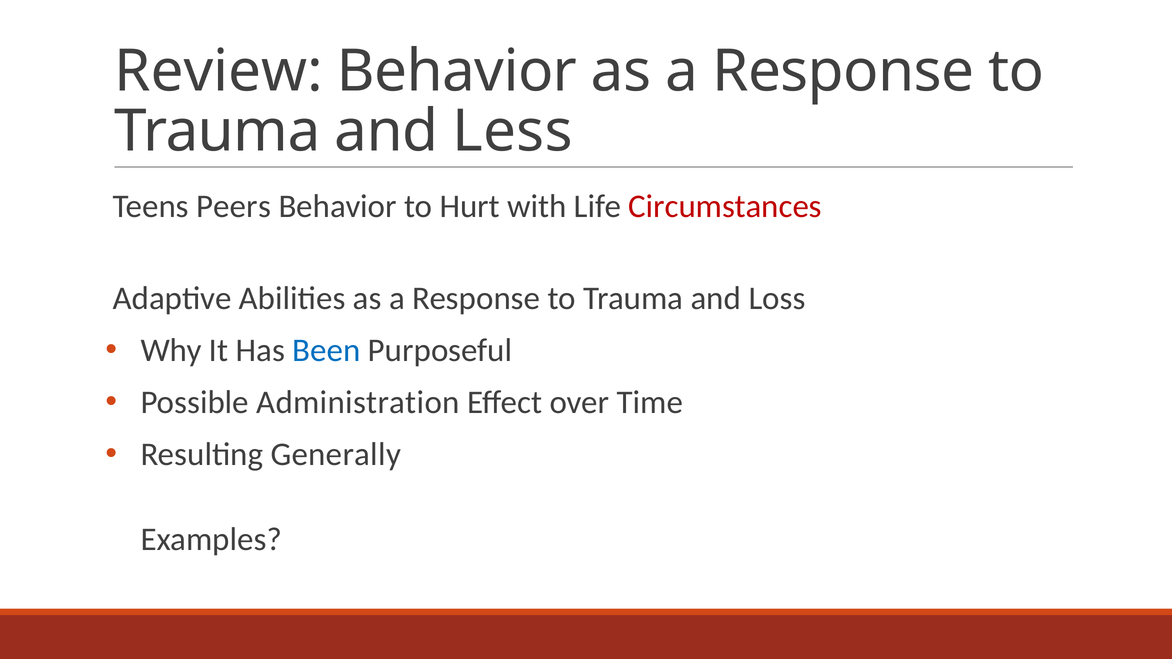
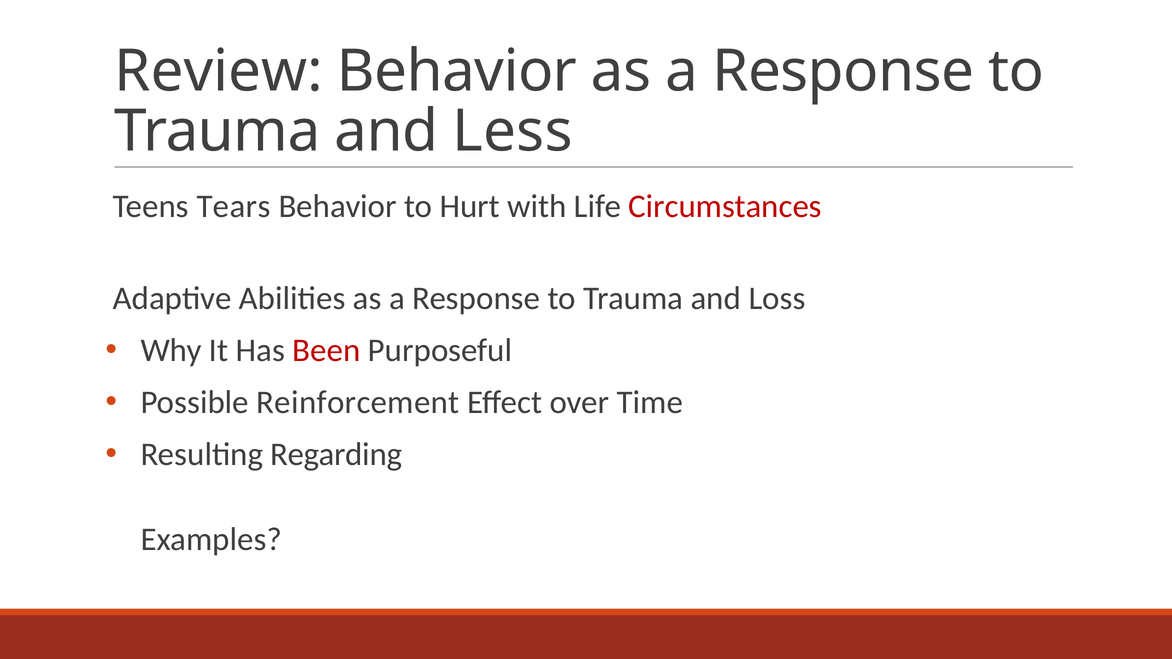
Peers: Peers -> Tears
Been colour: blue -> red
Administration: Administration -> Reinforcement
Generally: Generally -> Regarding
